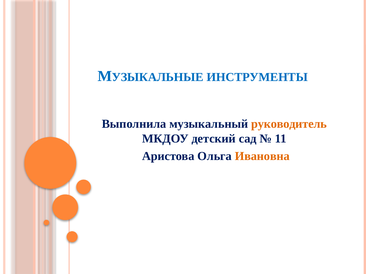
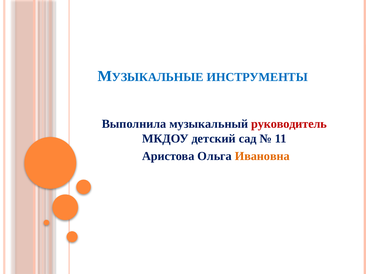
руководитель colour: orange -> red
